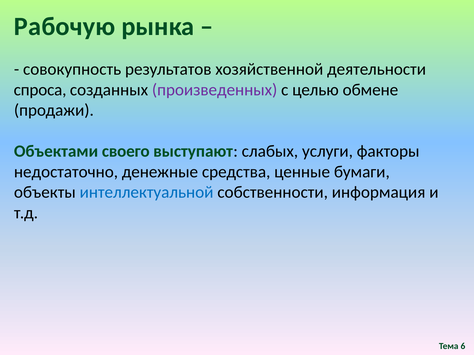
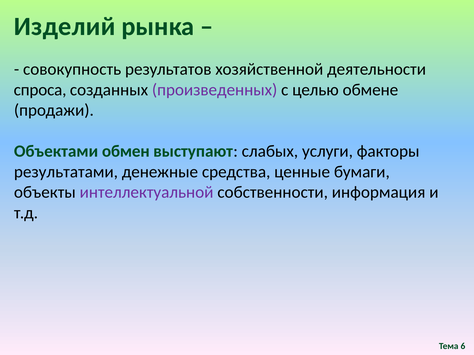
Рабочую: Рабочую -> Изделий
своего: своего -> обмен
недостаточно: недостаточно -> результатами
интеллектуальной colour: blue -> purple
